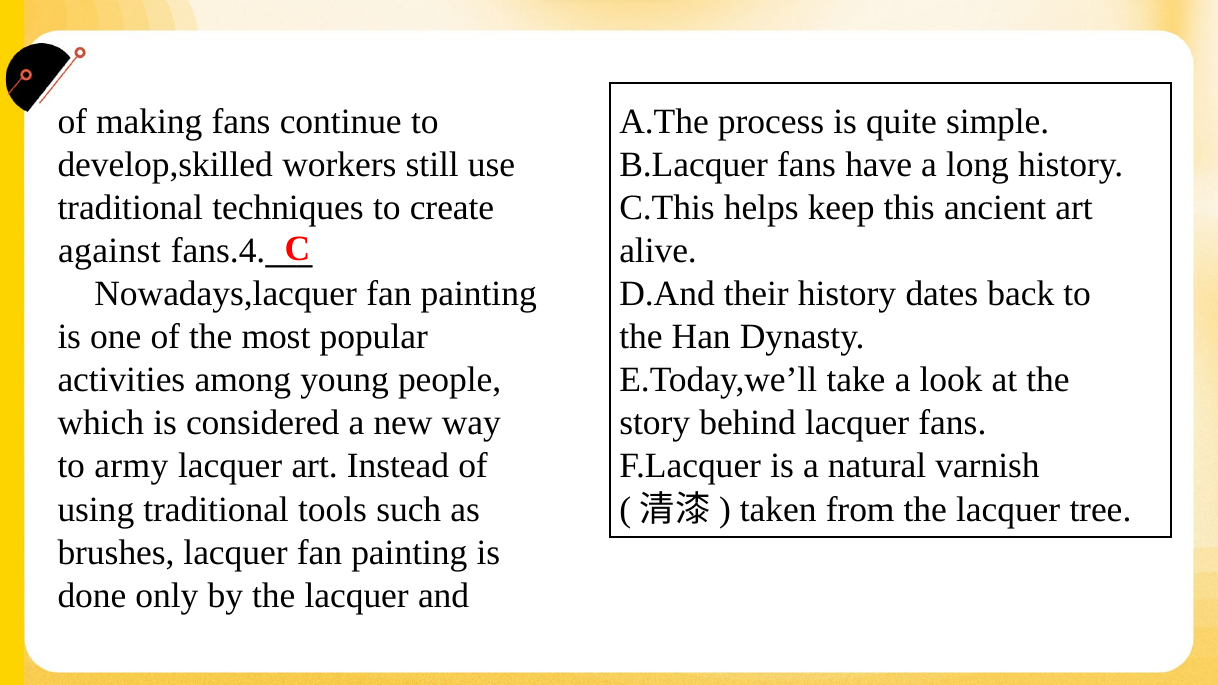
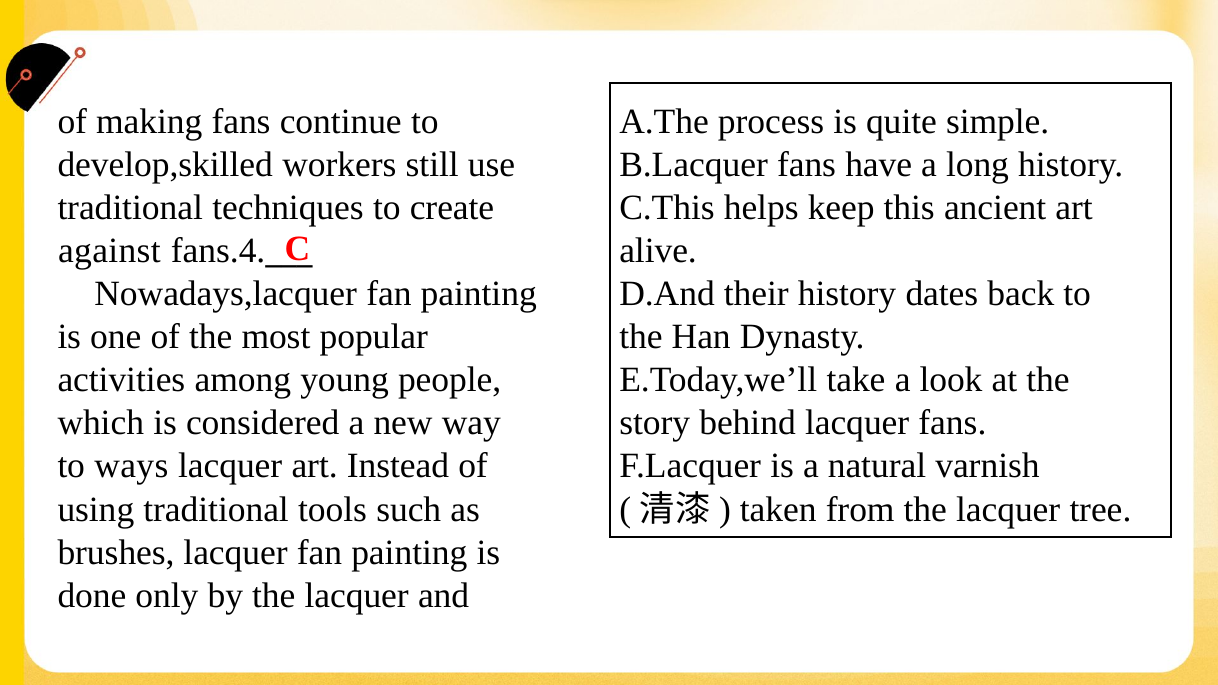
army: army -> ways
